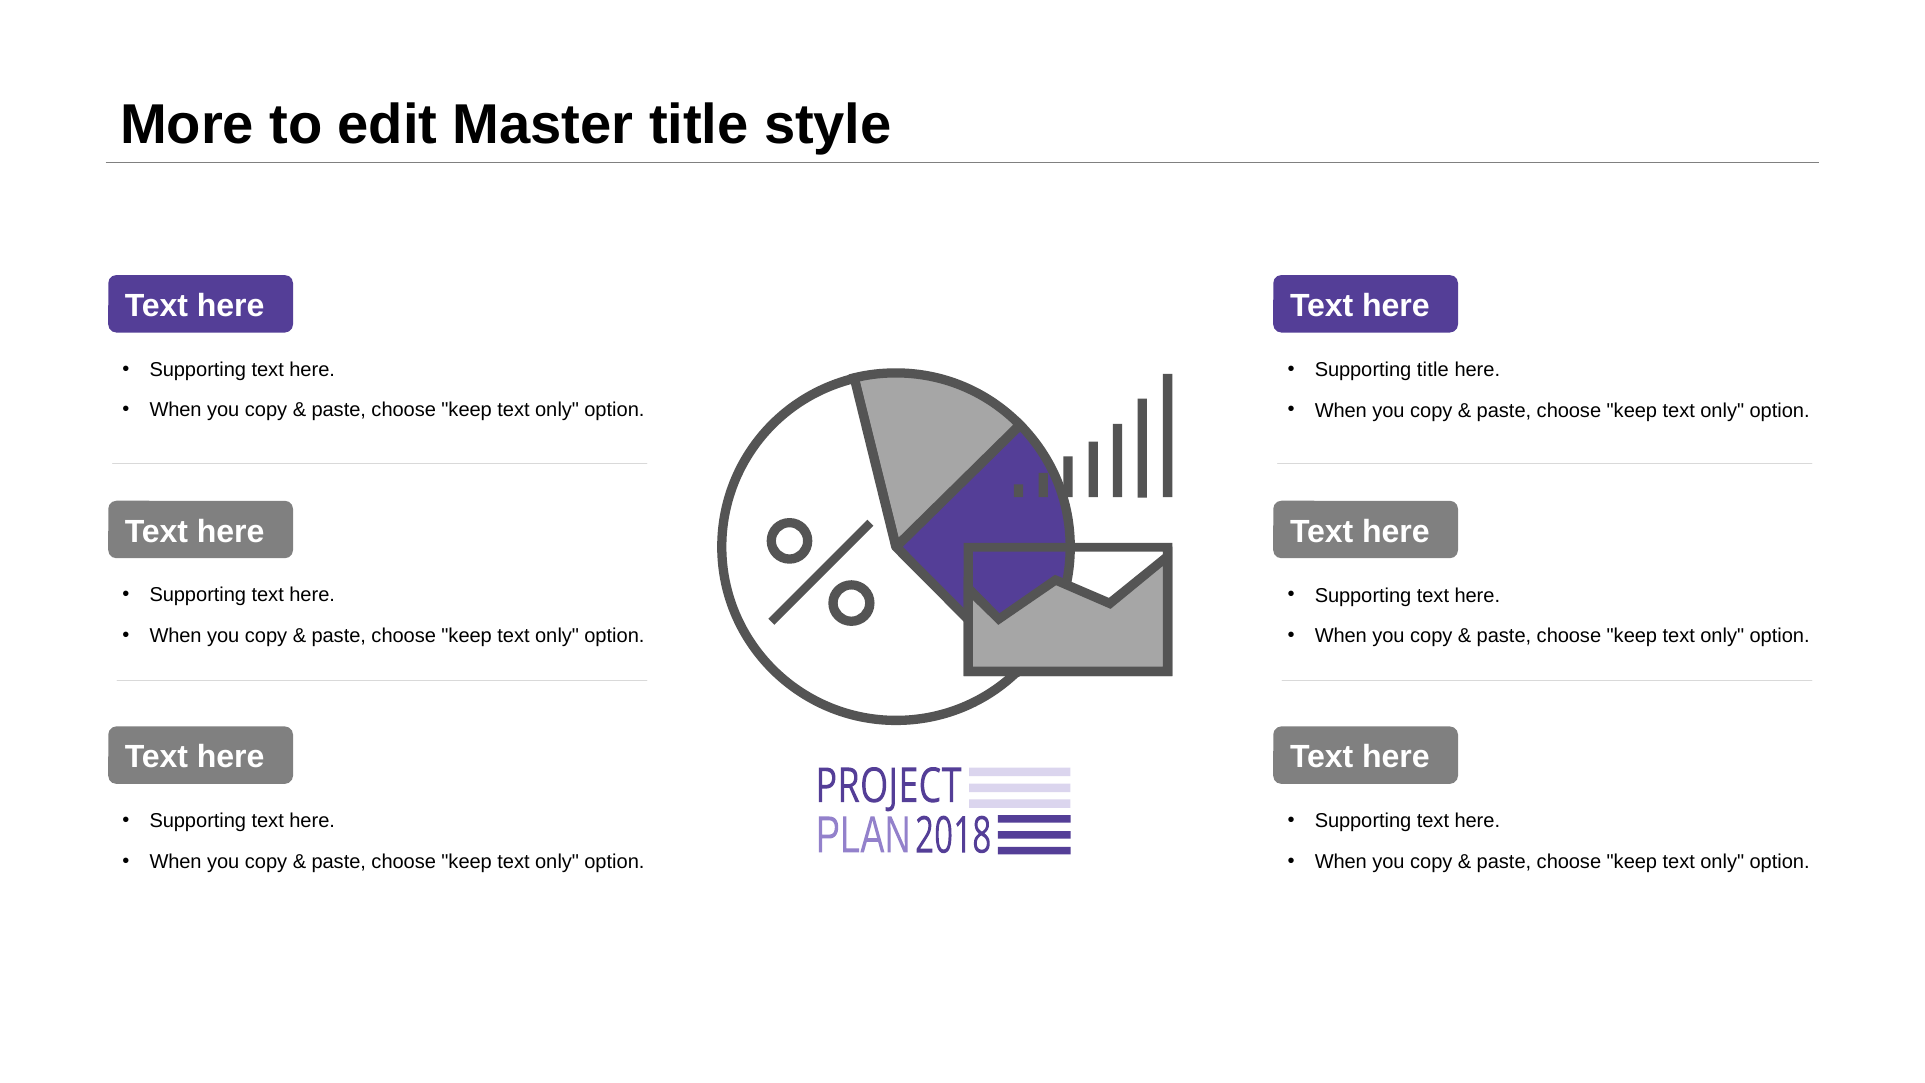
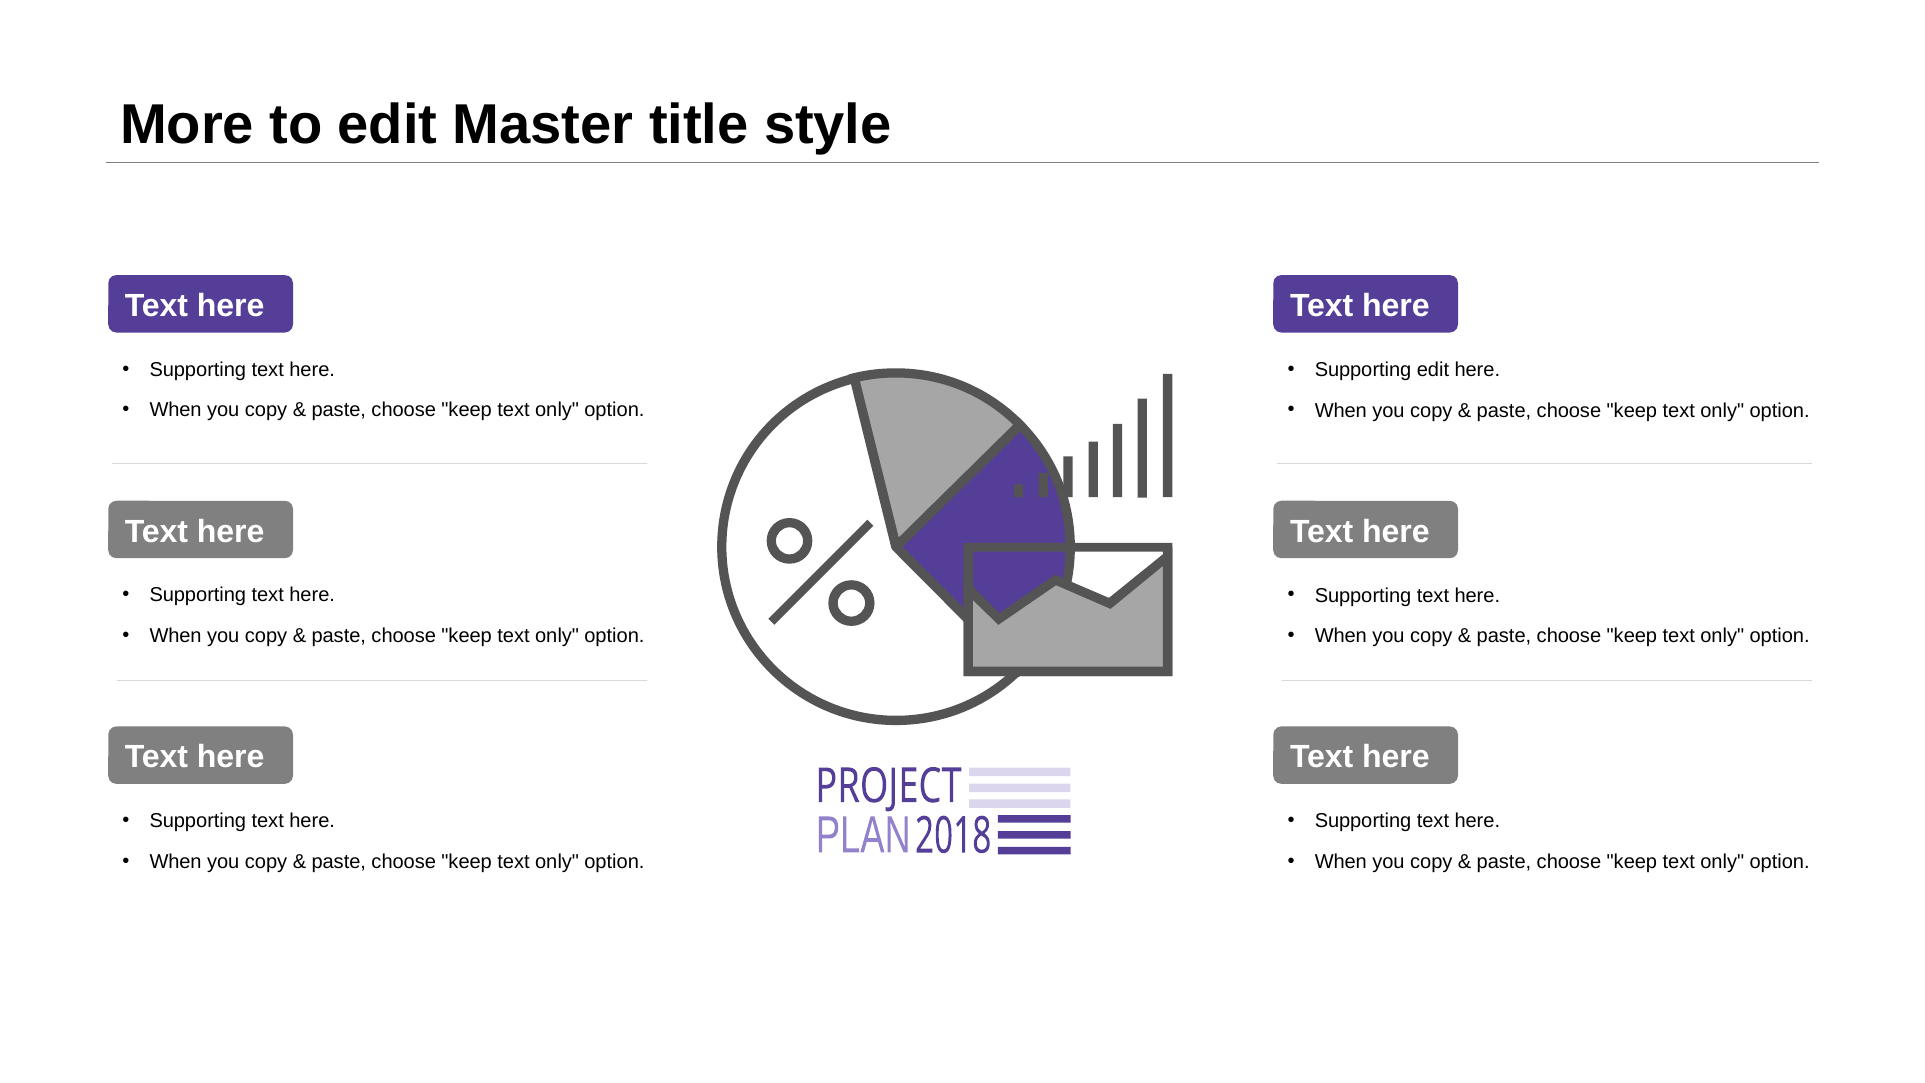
Supporting title: title -> edit
